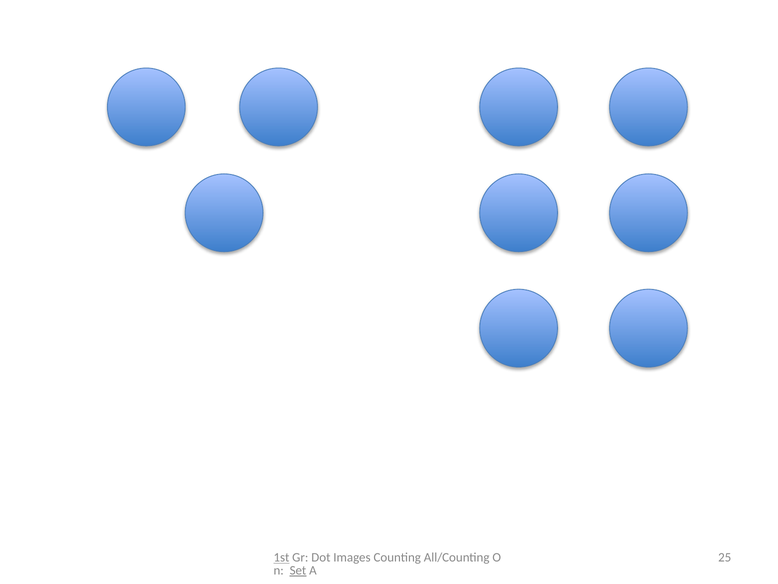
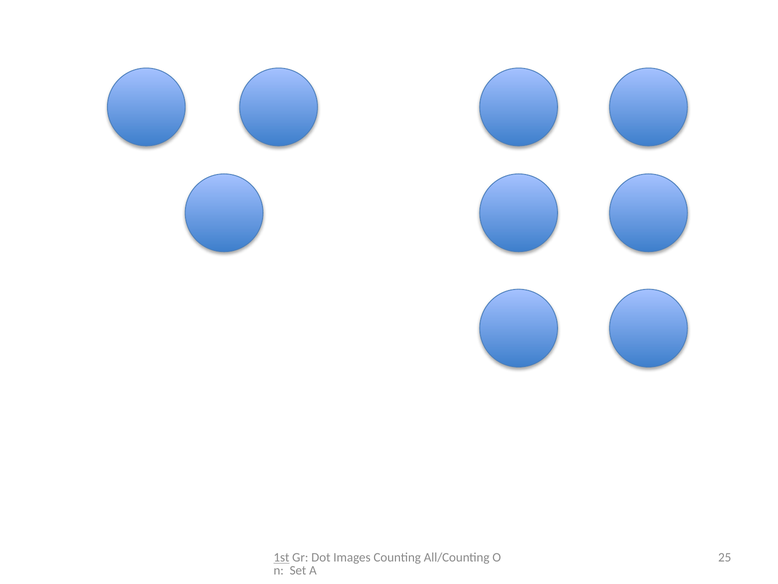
Set underline: present -> none
